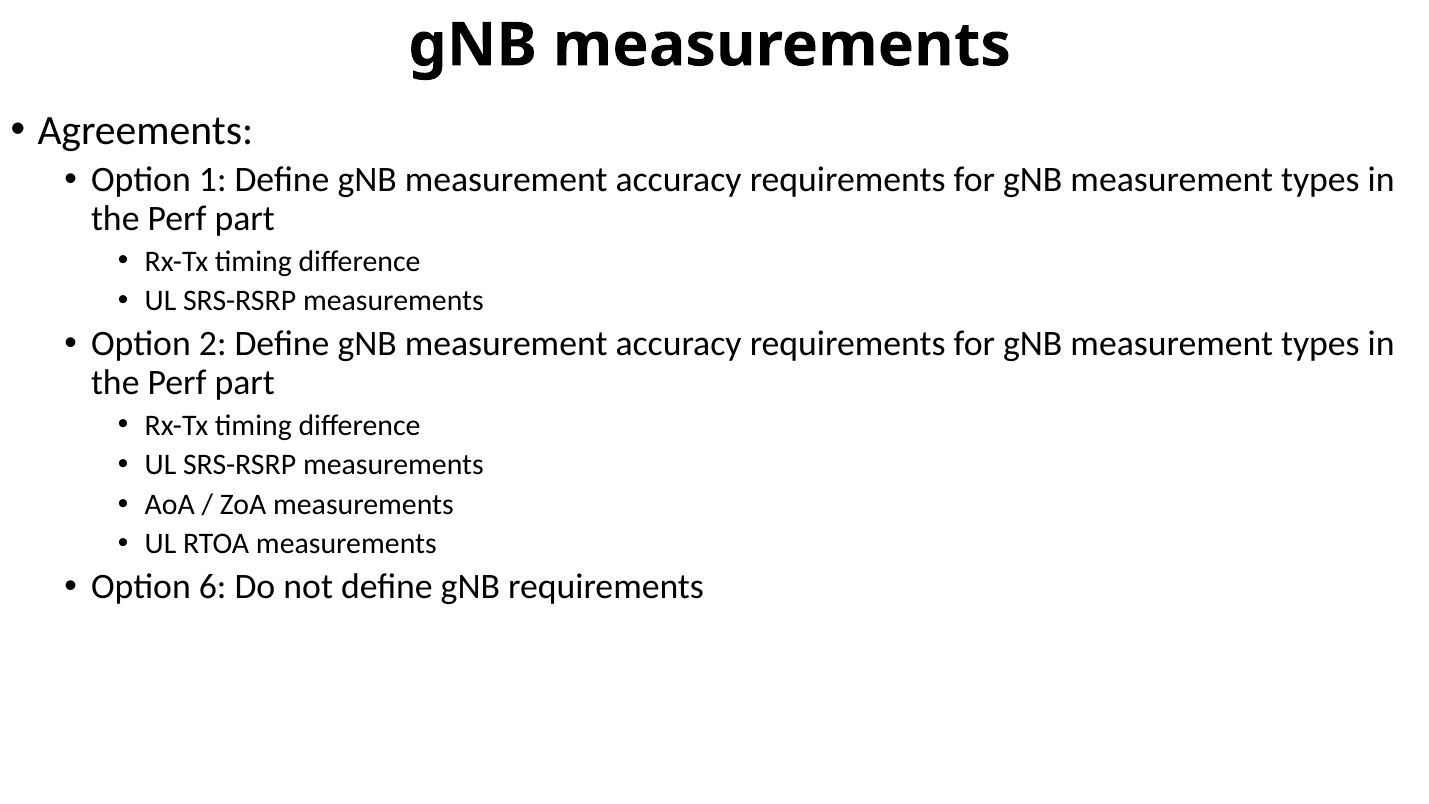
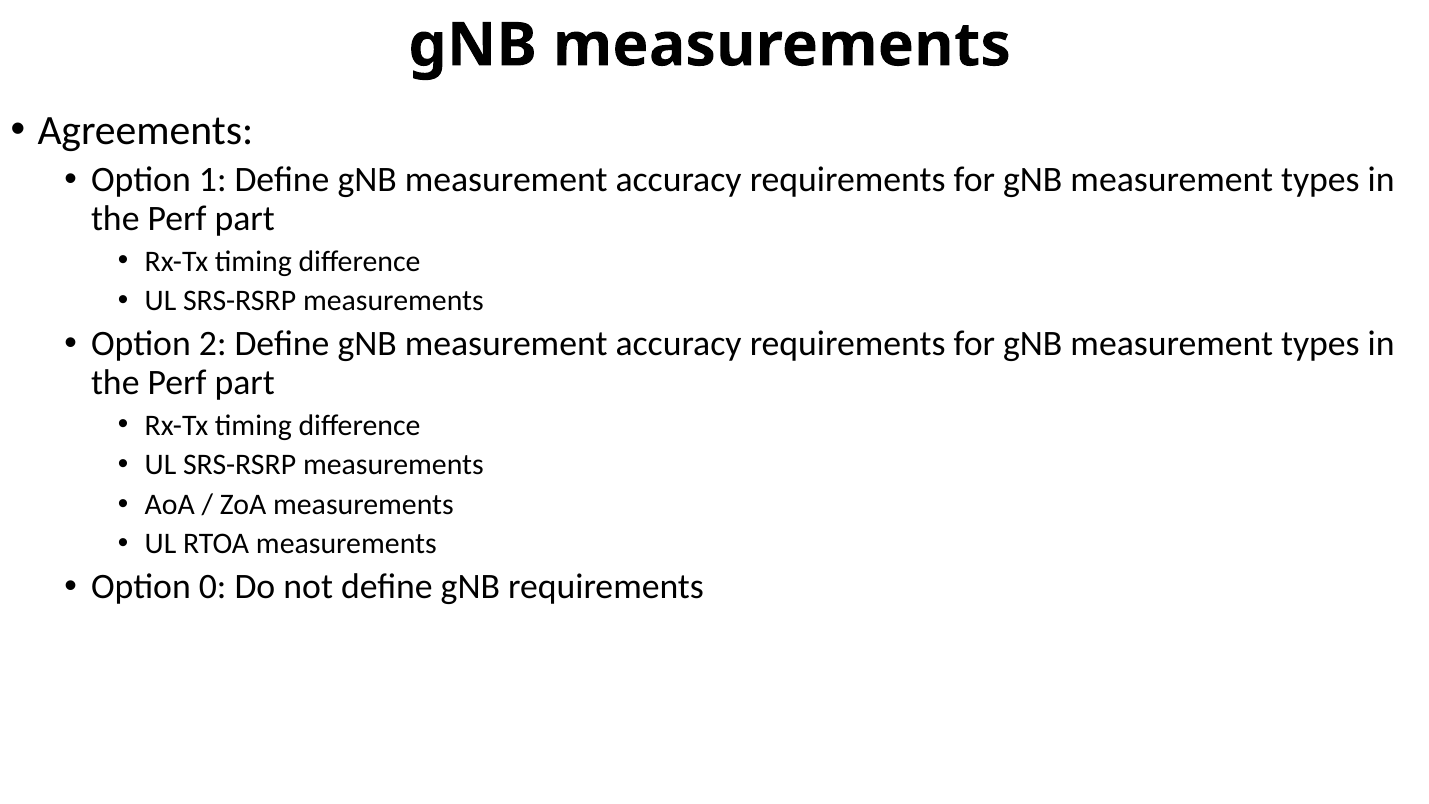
6: 6 -> 0
